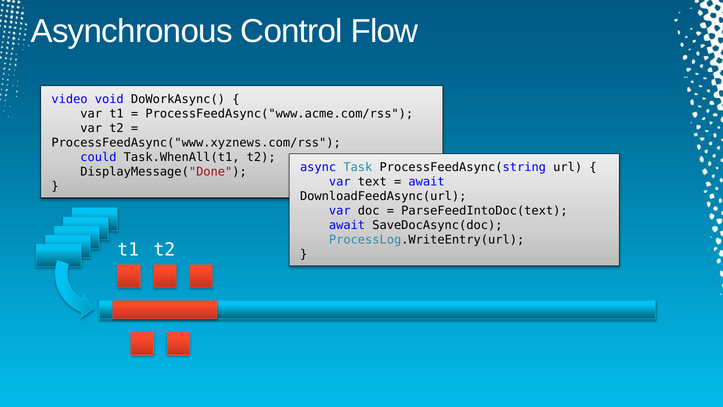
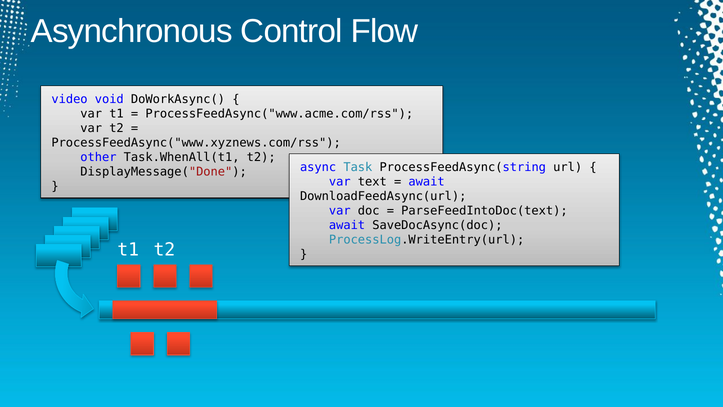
could: could -> other
